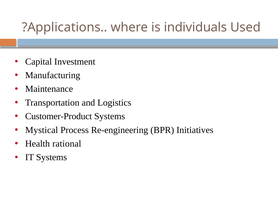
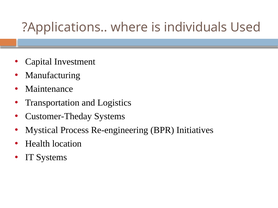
Customer-Product: Customer-Product -> Customer-Theday
rational: rational -> location
